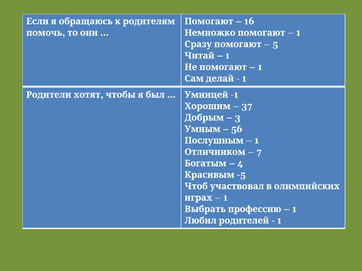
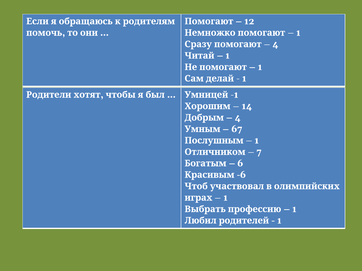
16: 16 -> 12
5 at (275, 44): 5 -> 4
37: 37 -> 14
3 at (238, 118): 3 -> 4
56: 56 -> 67
4: 4 -> 6
-5: -5 -> -6
